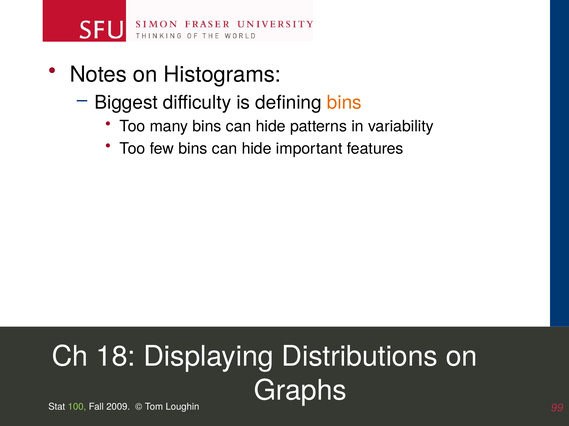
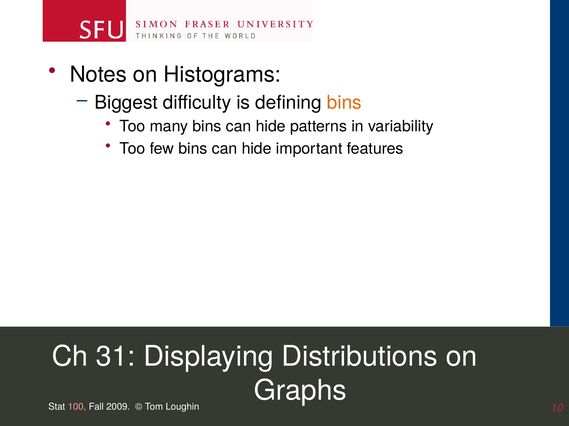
18: 18 -> 31
100 colour: light green -> pink
99: 99 -> 10
